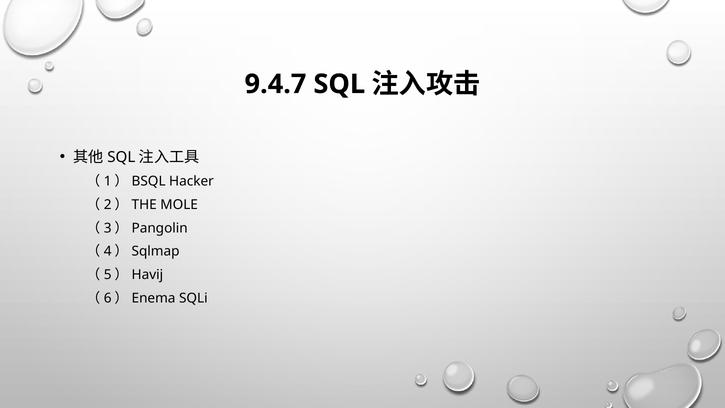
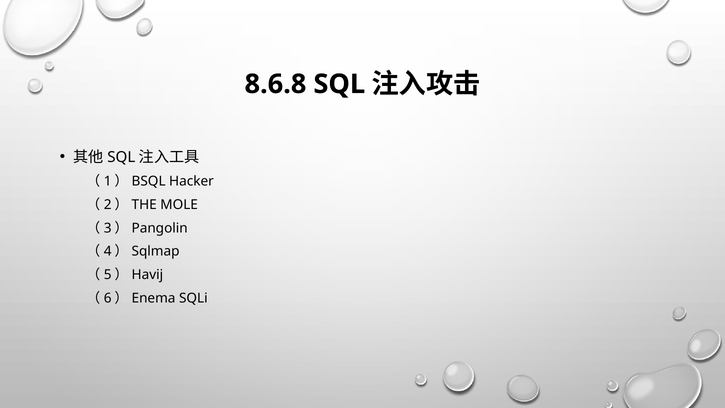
9.4.7: 9.4.7 -> 8.6.8
